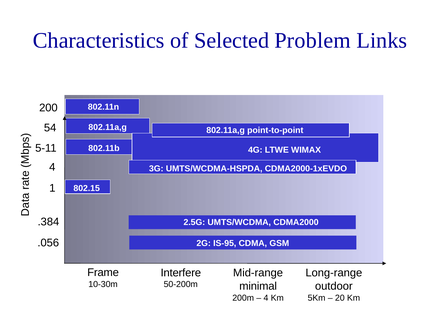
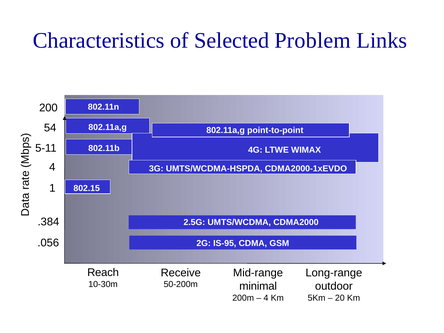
Frame: Frame -> Reach
Interfere: Interfere -> Receive
